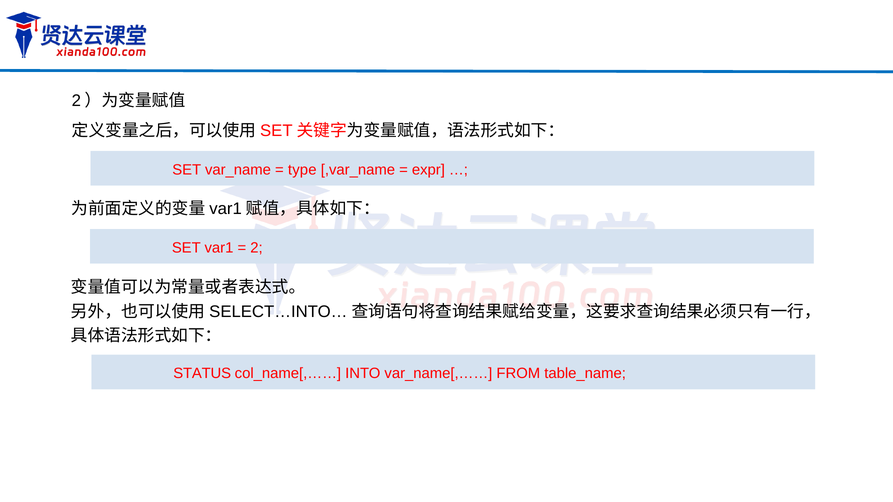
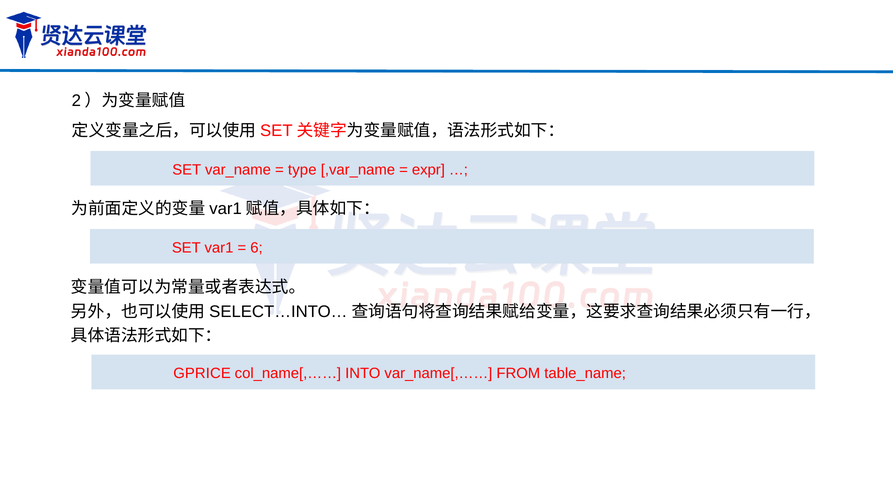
2: 2 -> 6
STATUS: STATUS -> GPRICE
